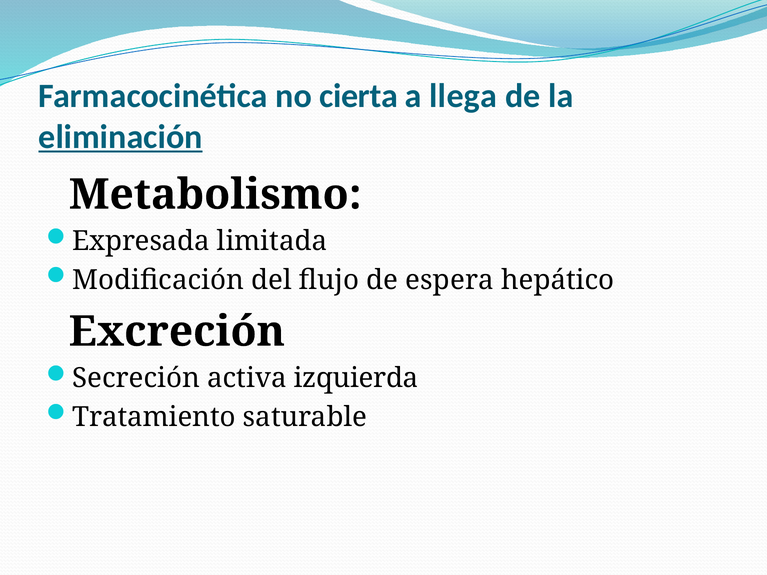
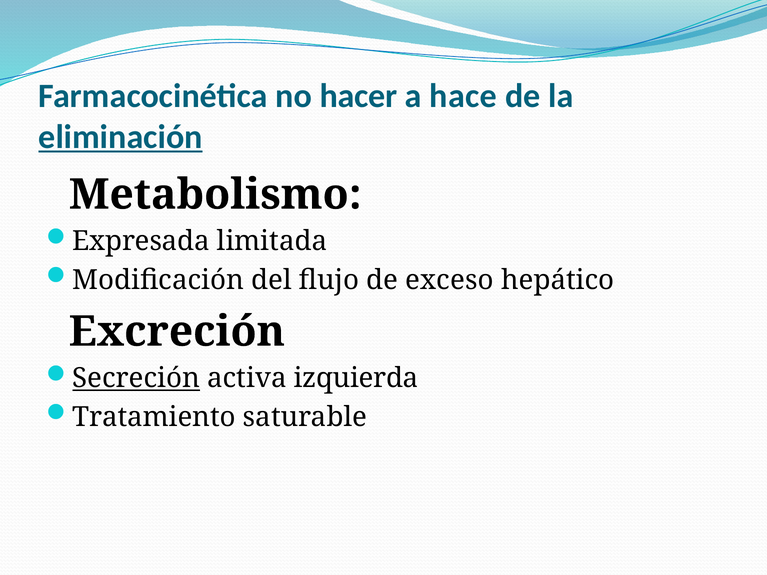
cierta: cierta -> hacer
llega: llega -> hace
espera: espera -> exceso
Secreción underline: none -> present
